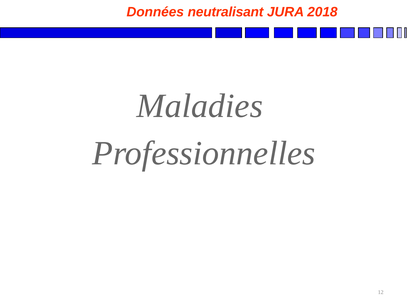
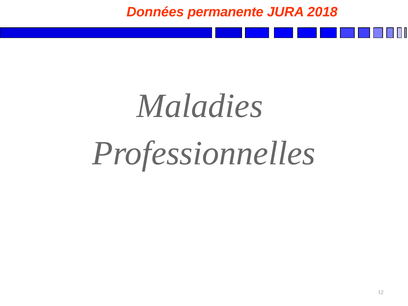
neutralisant: neutralisant -> permanente
